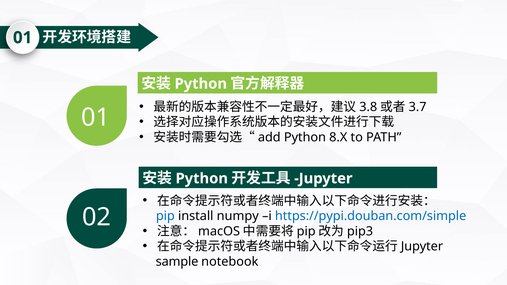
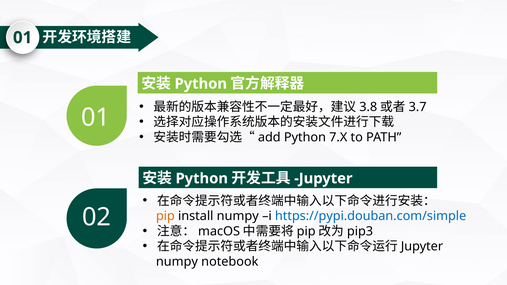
8.X: 8.X -> 7.X
pip at (165, 216) colour: blue -> orange
sample at (177, 262): sample -> numpy
